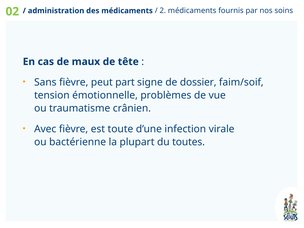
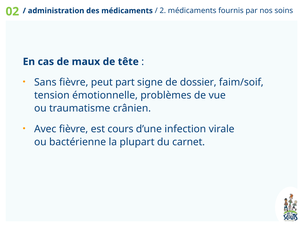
toute: toute -> cours
toutes: toutes -> carnet
